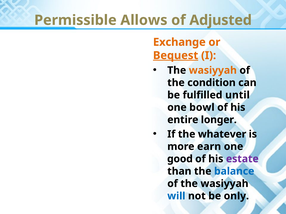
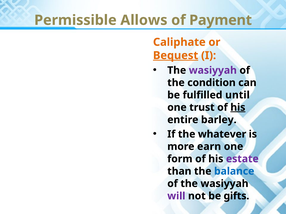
Adjusted: Adjusted -> Payment
Exchange: Exchange -> Caliphate
wasiyyah at (213, 70) colour: orange -> purple
bowl: bowl -> trust
his at (238, 108) underline: none -> present
longer: longer -> barley
good: good -> form
will colour: blue -> purple
only: only -> gifts
